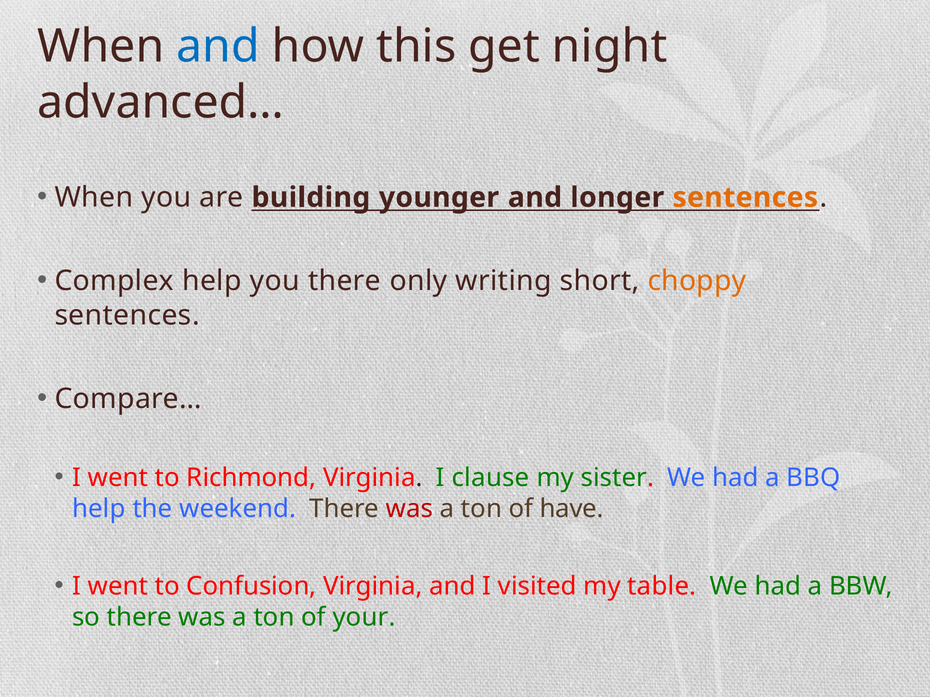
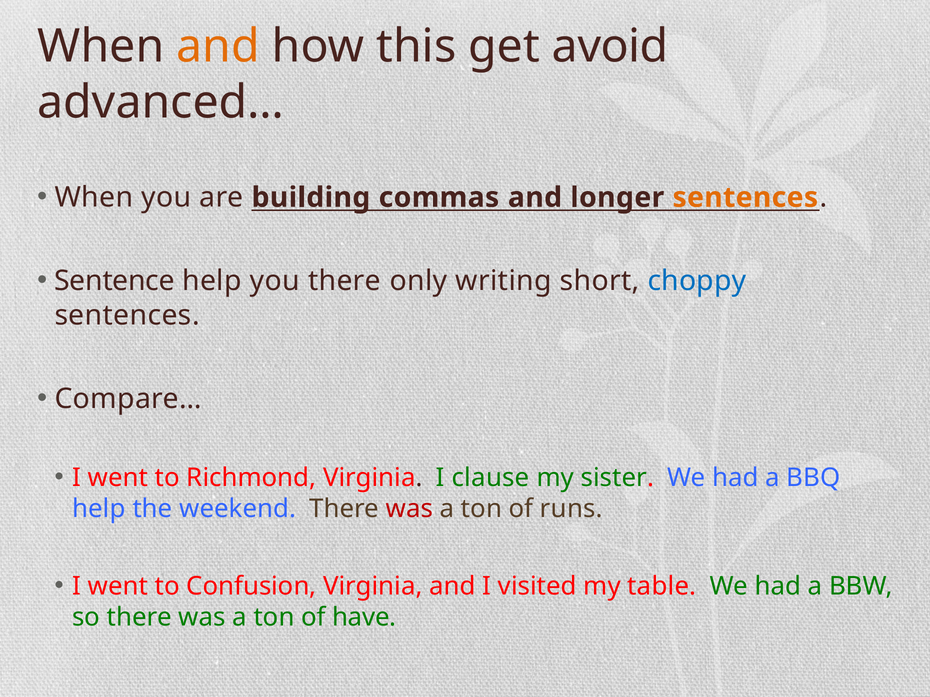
and at (218, 47) colour: blue -> orange
night: night -> avoid
younger: younger -> commas
Complex: Complex -> Sentence
choppy colour: orange -> blue
have: have -> runs
your: your -> have
